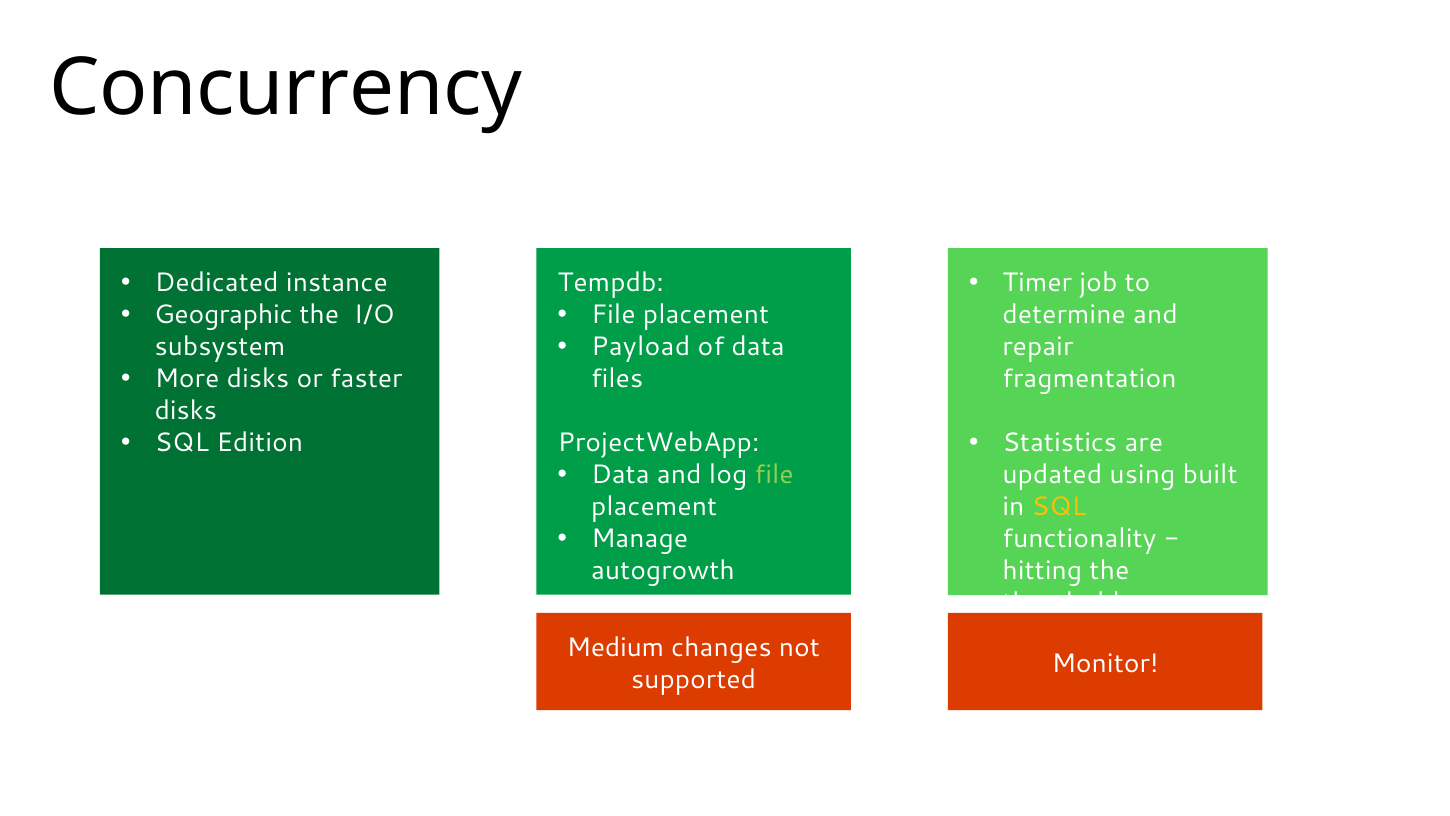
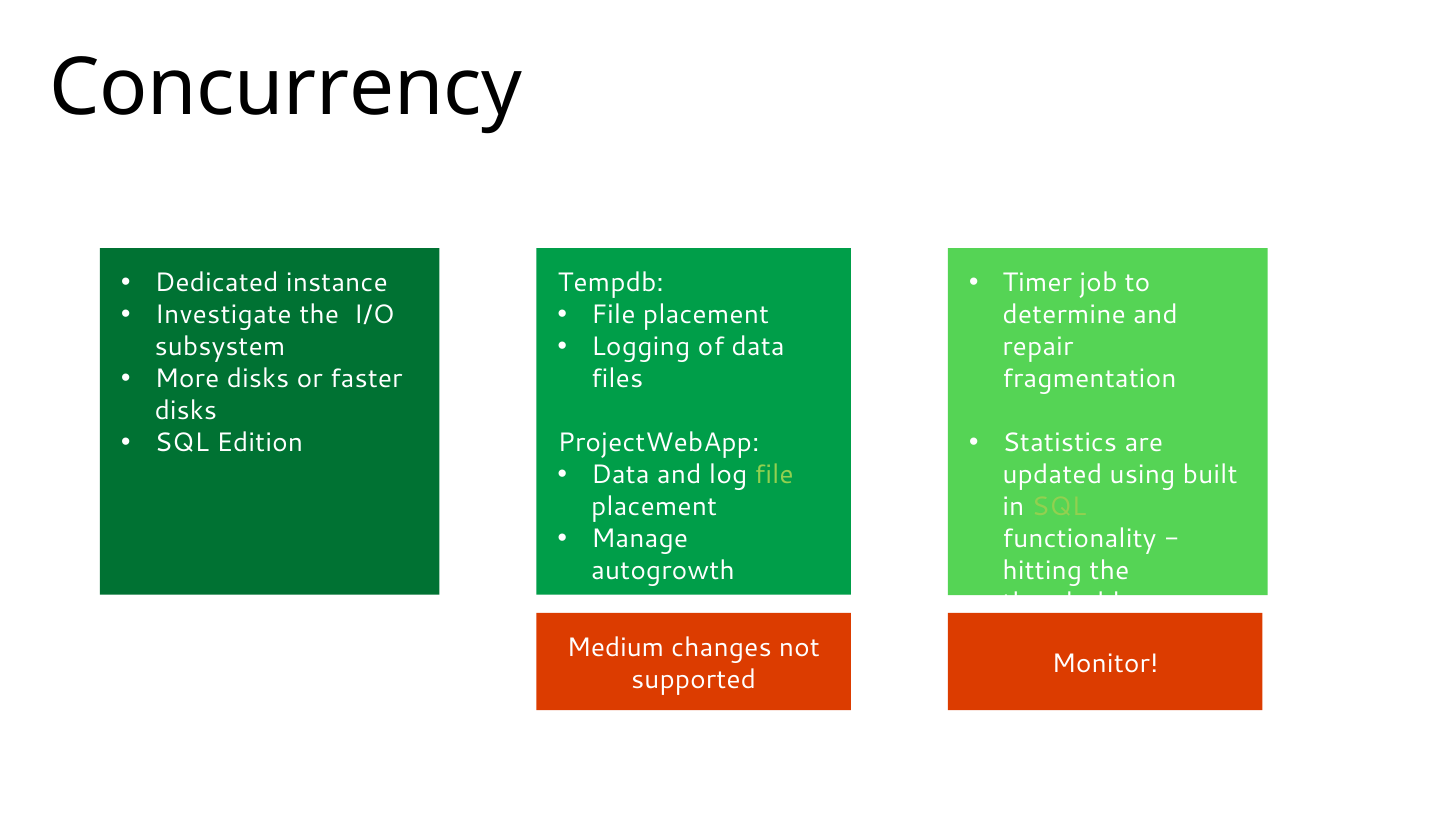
Geographic: Geographic -> Investigate
Payload: Payload -> Logging
SQL at (1059, 507) colour: yellow -> light green
